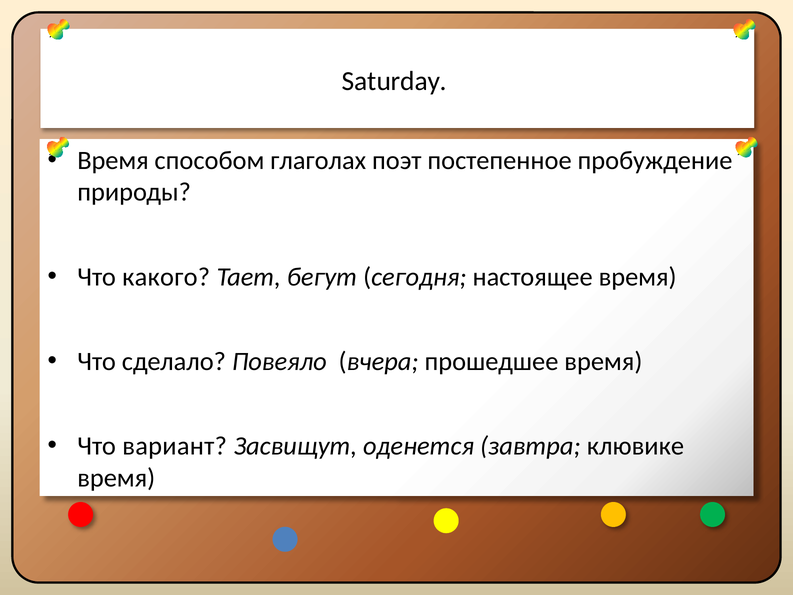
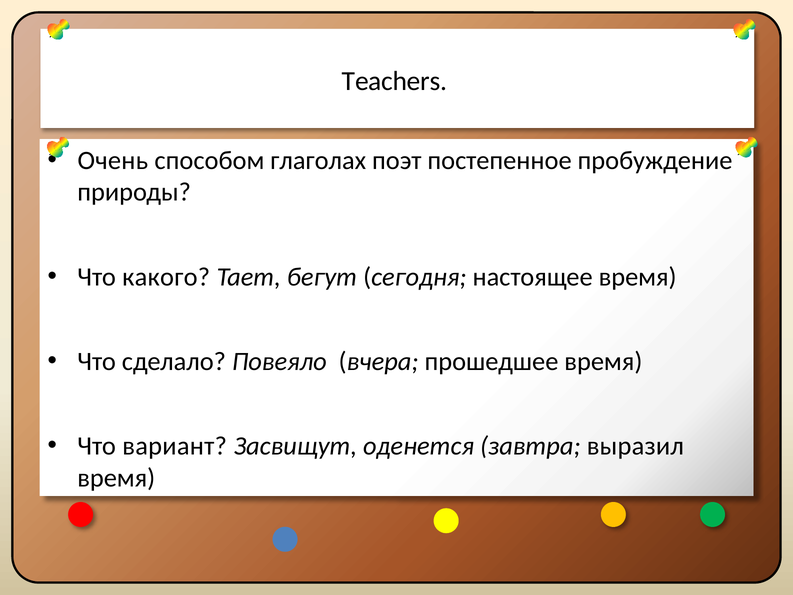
Saturday: Saturday -> Teachers
Время at (113, 160): Время -> Очень
клювике: клювике -> выразил
